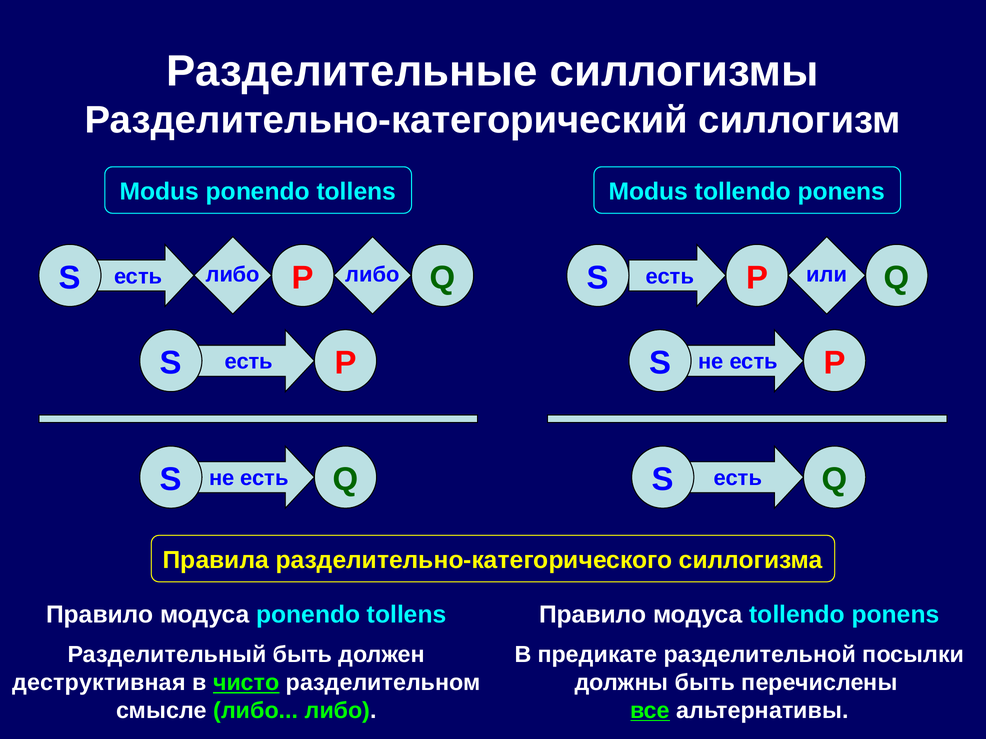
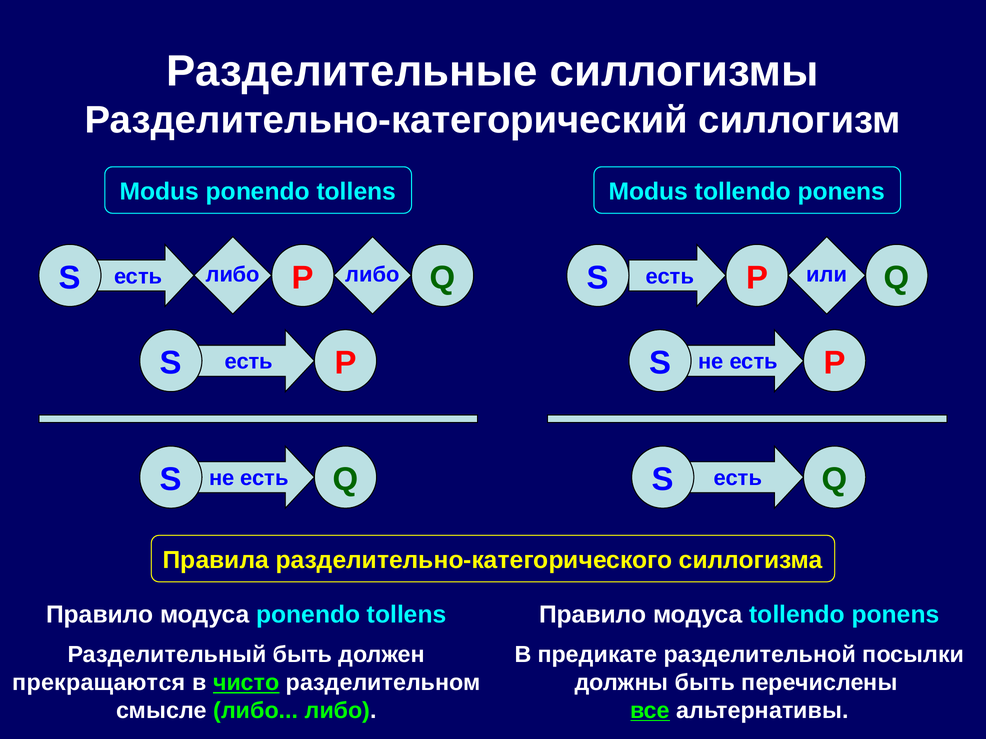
деструктивная: деструктивная -> прекращаются
